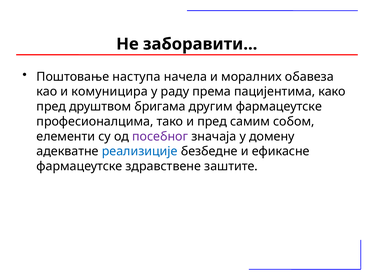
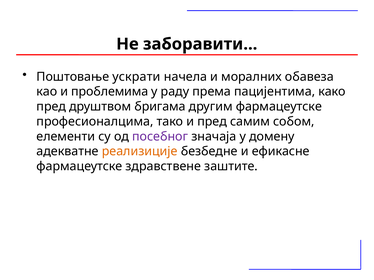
наступа: наступа -> ускрати
комуницира: комуницира -> проблемима
реализиције colour: blue -> orange
